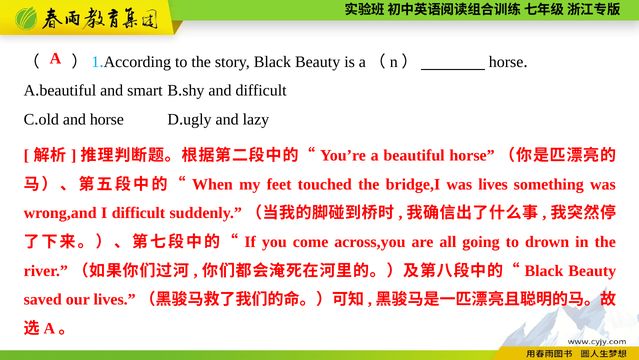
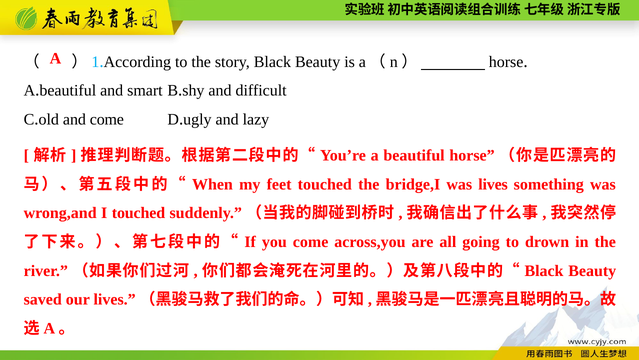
and horse: horse -> come
I difficult: difficult -> touched
